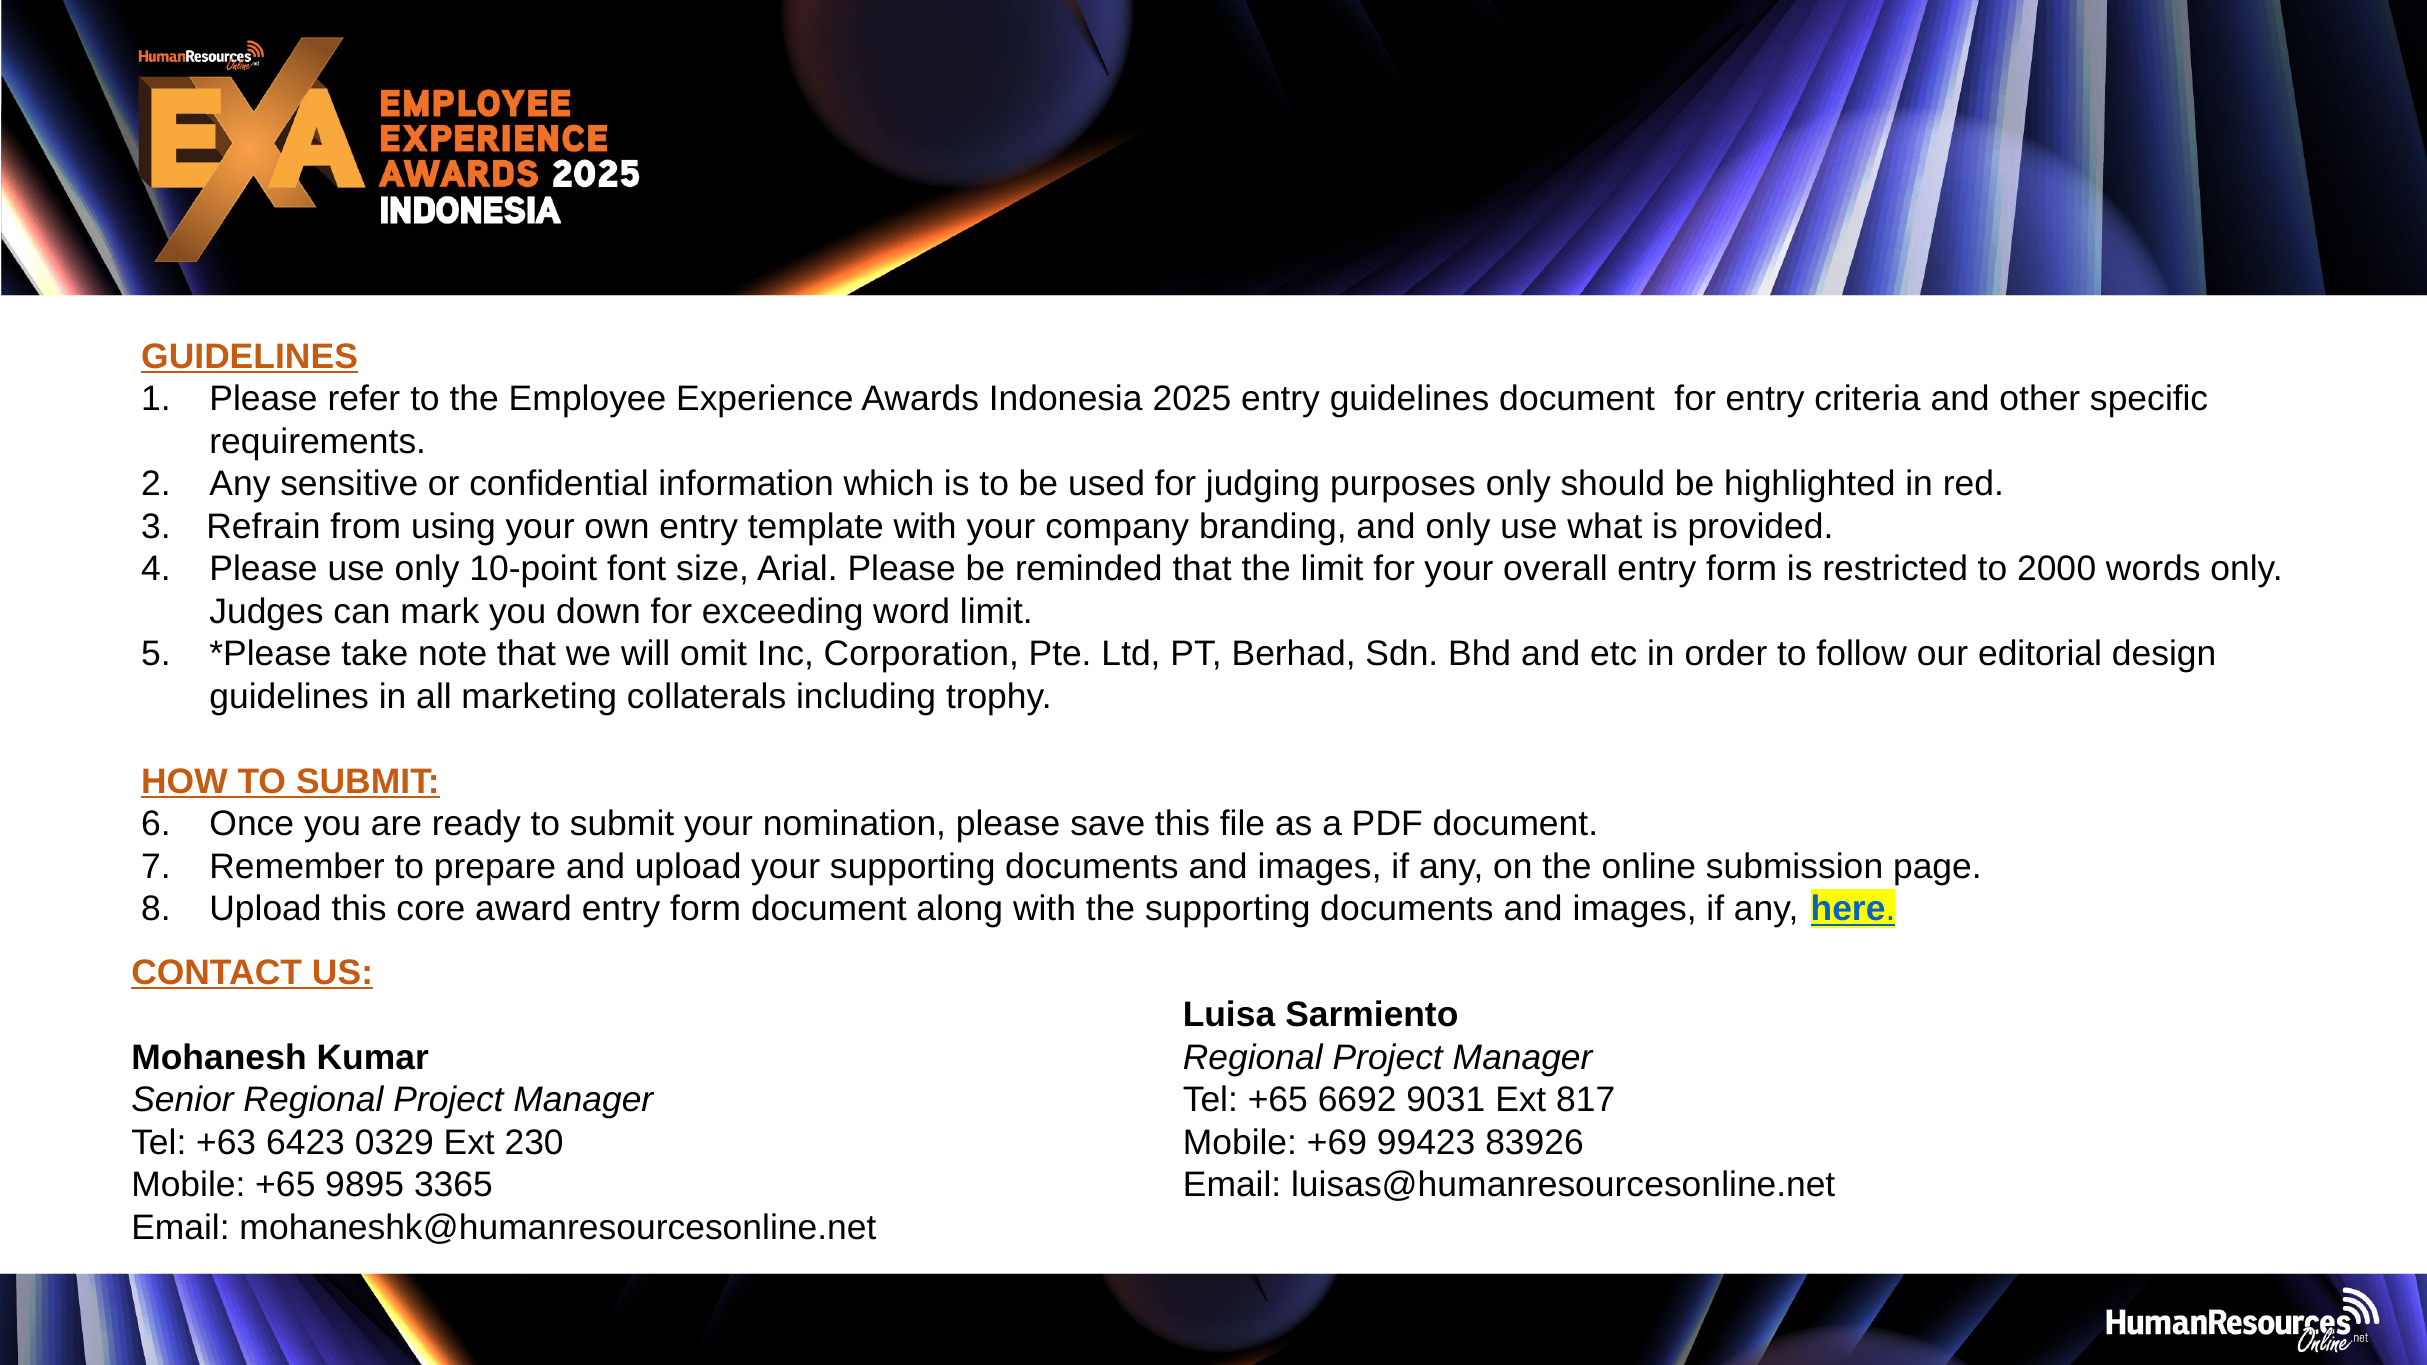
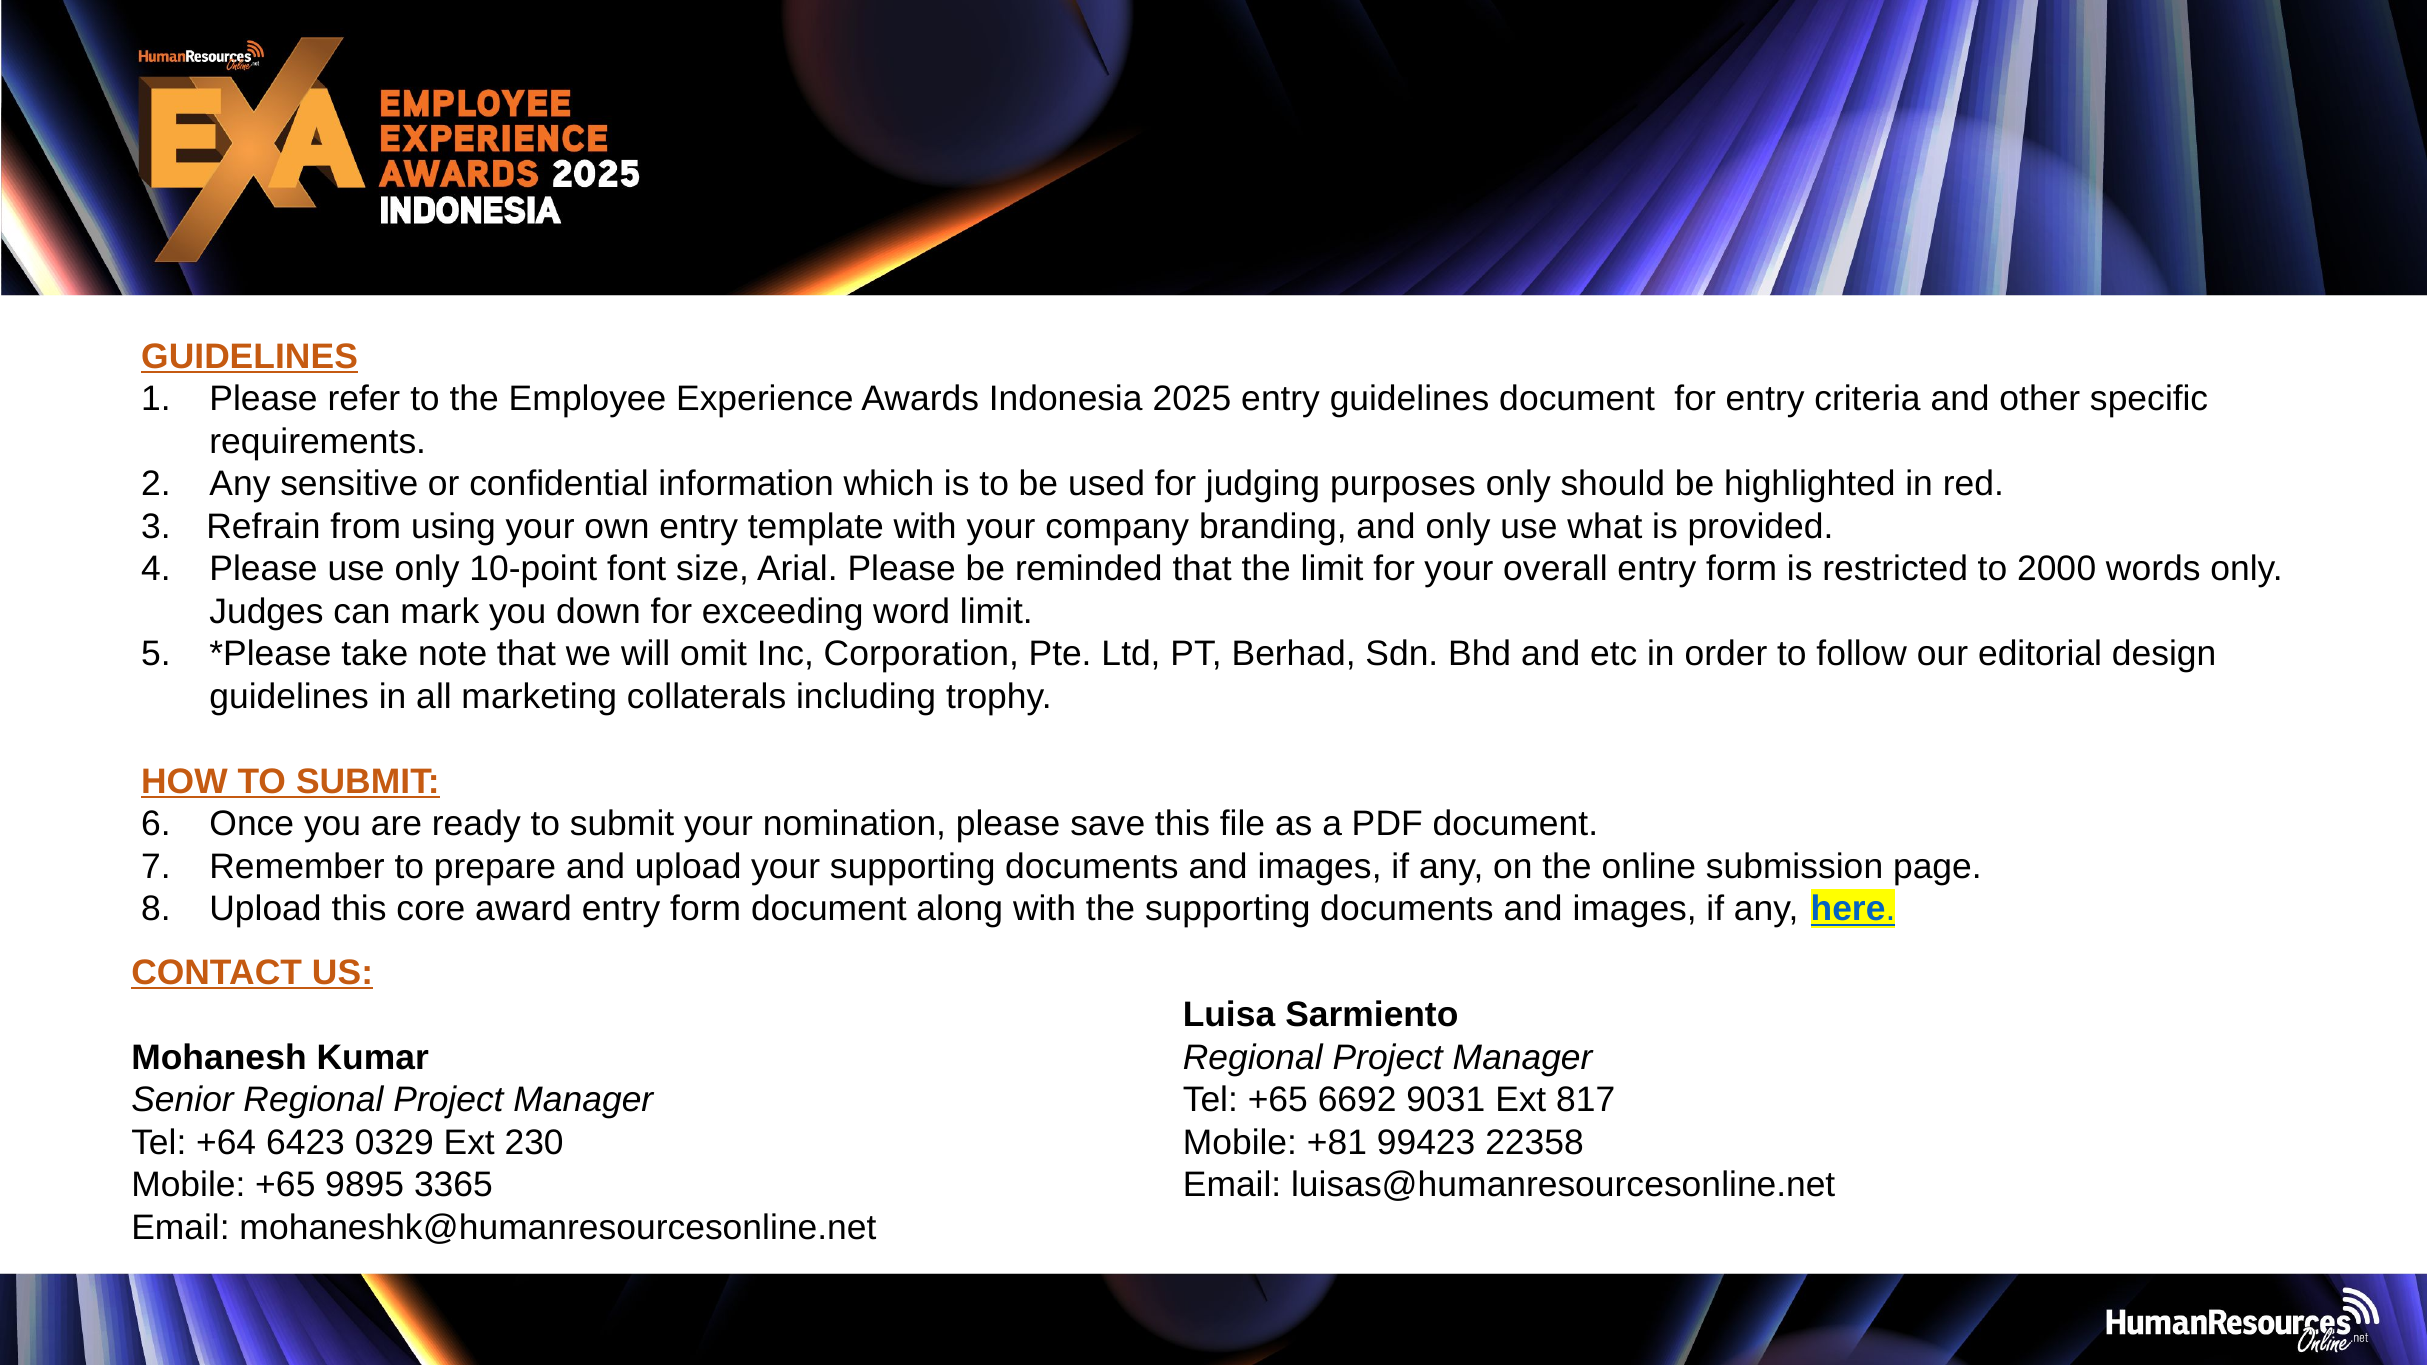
+63: +63 -> +64
+69: +69 -> +81
83926: 83926 -> 22358
